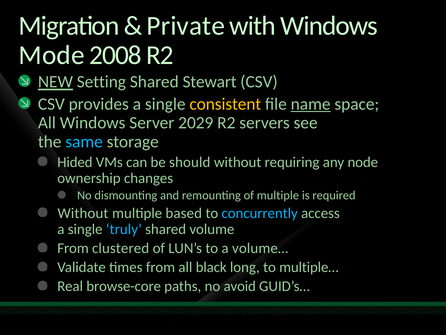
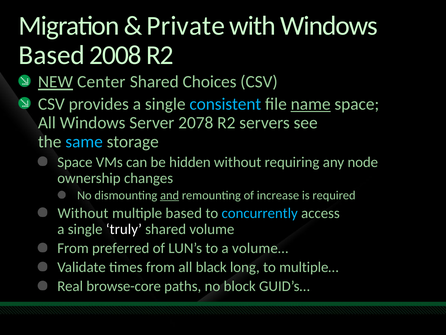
Mode at (52, 55): Mode -> Based
Setting: Setting -> Center
Stewart: Stewart -> Choices
consistent colour: yellow -> light blue
2029: 2029 -> 2078
Hided at (75, 162): Hided -> Space
should: should -> hidden
and underline: none -> present
of multiple: multiple -> increase
truly colour: light blue -> white
clustered: clustered -> preferred
avoid: avoid -> block
